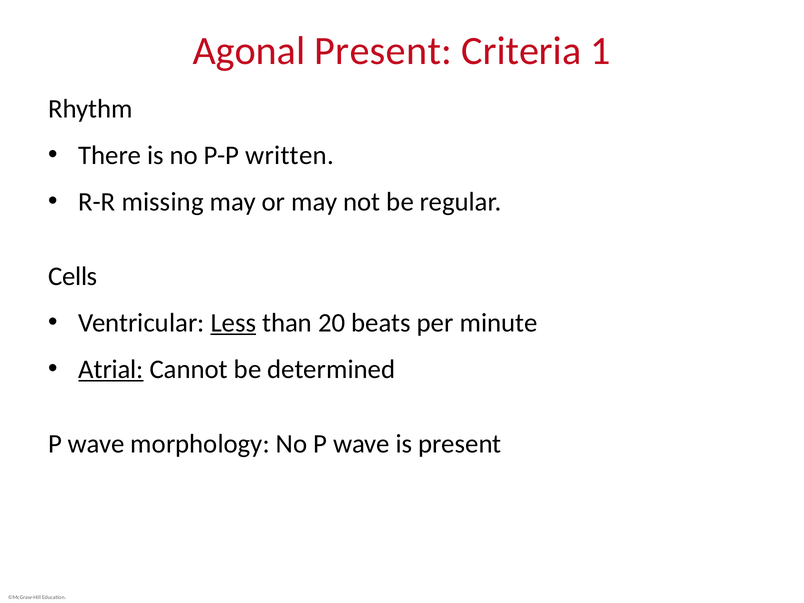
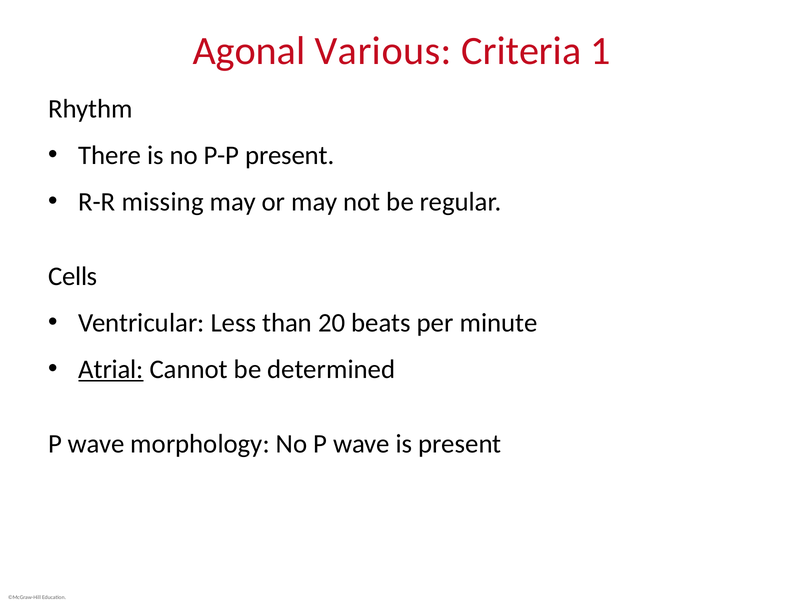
Agonal Present: Present -> Various
P-P written: written -> present
Less underline: present -> none
